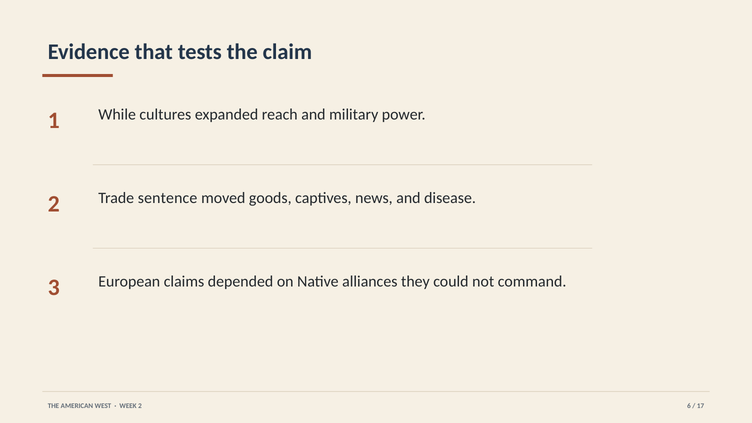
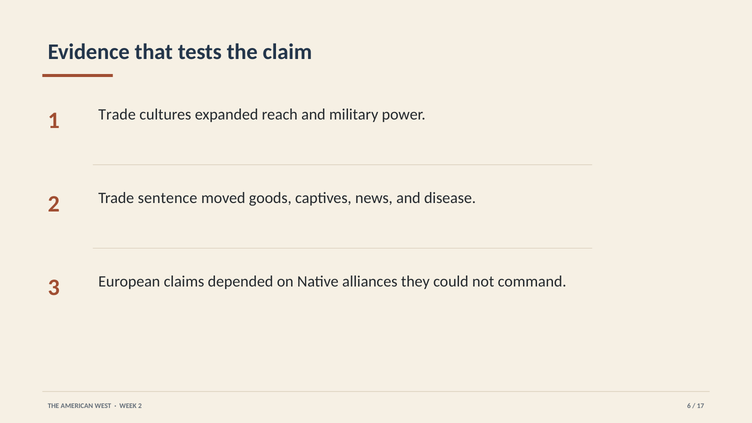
1 While: While -> Trade
